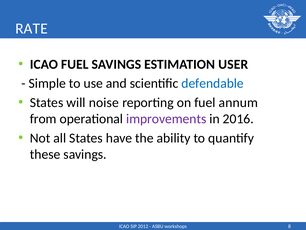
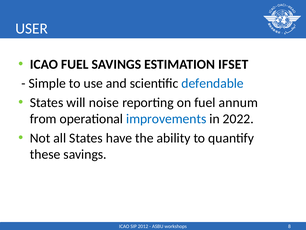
RATE: RATE -> USER
USER: USER -> IFSET
improvements colour: purple -> blue
2016: 2016 -> 2022
